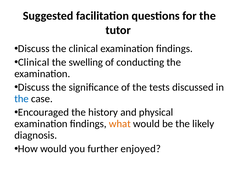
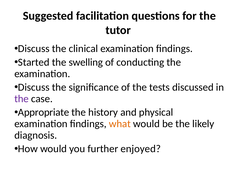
Clinical at (34, 62): Clinical -> Started
the at (22, 99) colour: blue -> purple
Encouraged: Encouraged -> Appropriate
